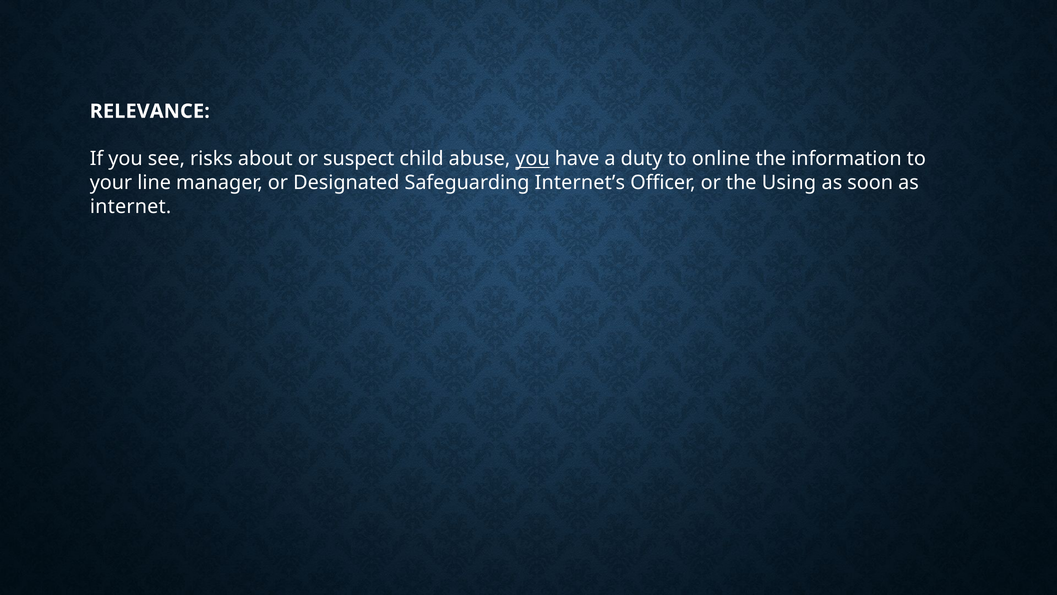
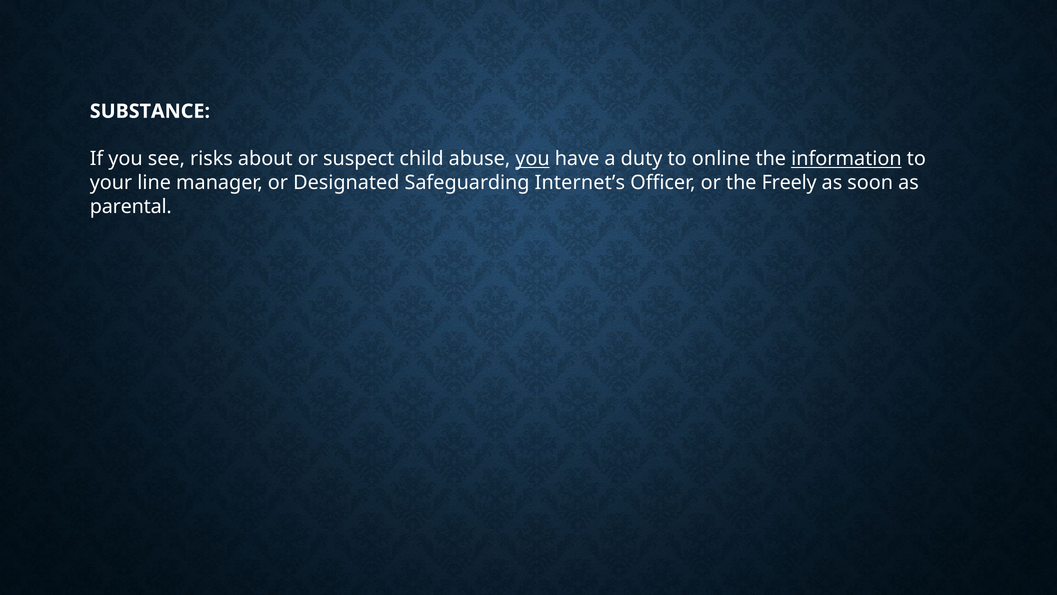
RELEVANCE: RELEVANCE -> SUBSTANCE
information underline: none -> present
Using: Using -> Freely
internet: internet -> parental
